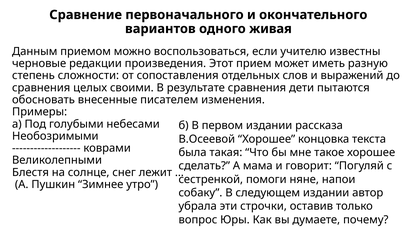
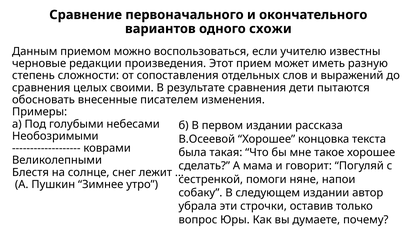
живая: живая -> схожи
